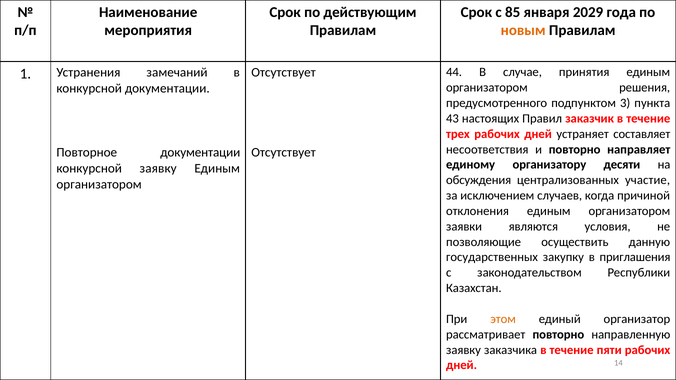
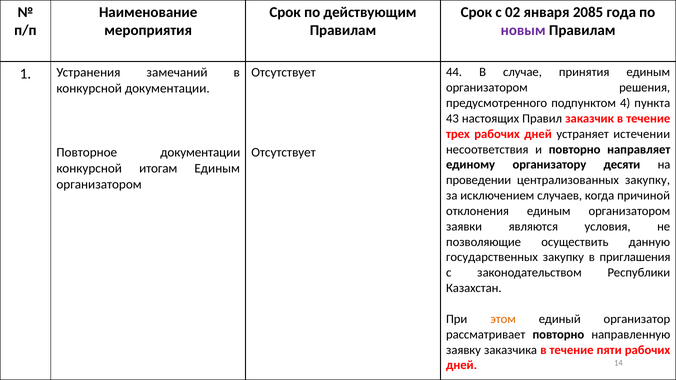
85: 85 -> 02
2029: 2029 -> 2085
новым colour: orange -> purple
3: 3 -> 4
составляет: составляет -> истечении
конкурсной заявку: заявку -> итогам
обсуждения: обсуждения -> проведении
централизованных участие: участие -> закупку
